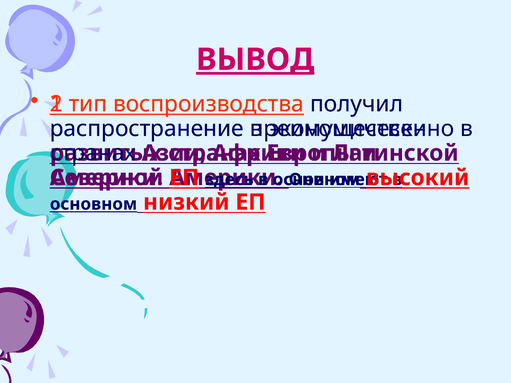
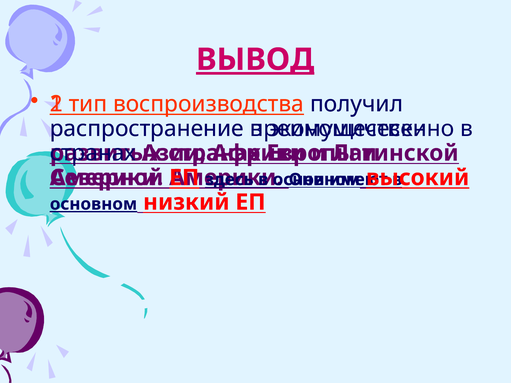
основном at (94, 204) underline: none -> present
